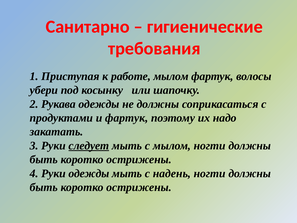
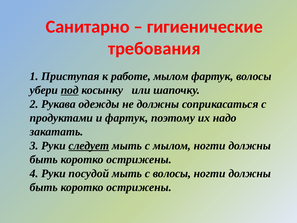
под underline: none -> present
Руки одежды: одежды -> посудой
с надень: надень -> волосы
